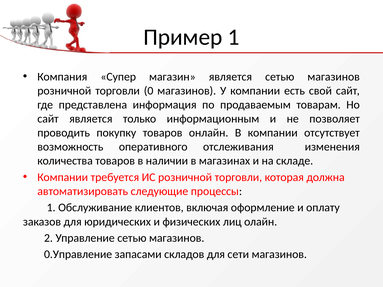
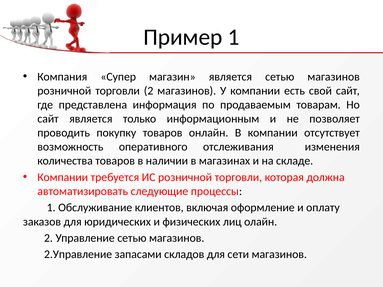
торговли 0: 0 -> 2
0.Управление: 0.Управление -> 2.Управление
